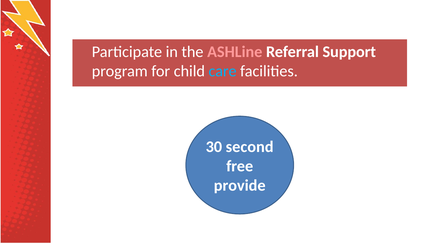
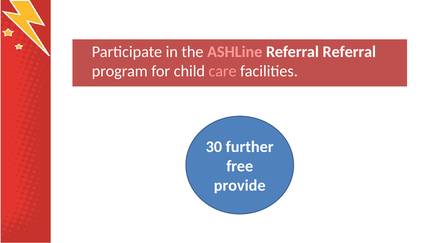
Referral Support: Support -> Referral
care colour: light blue -> pink
second: second -> further
